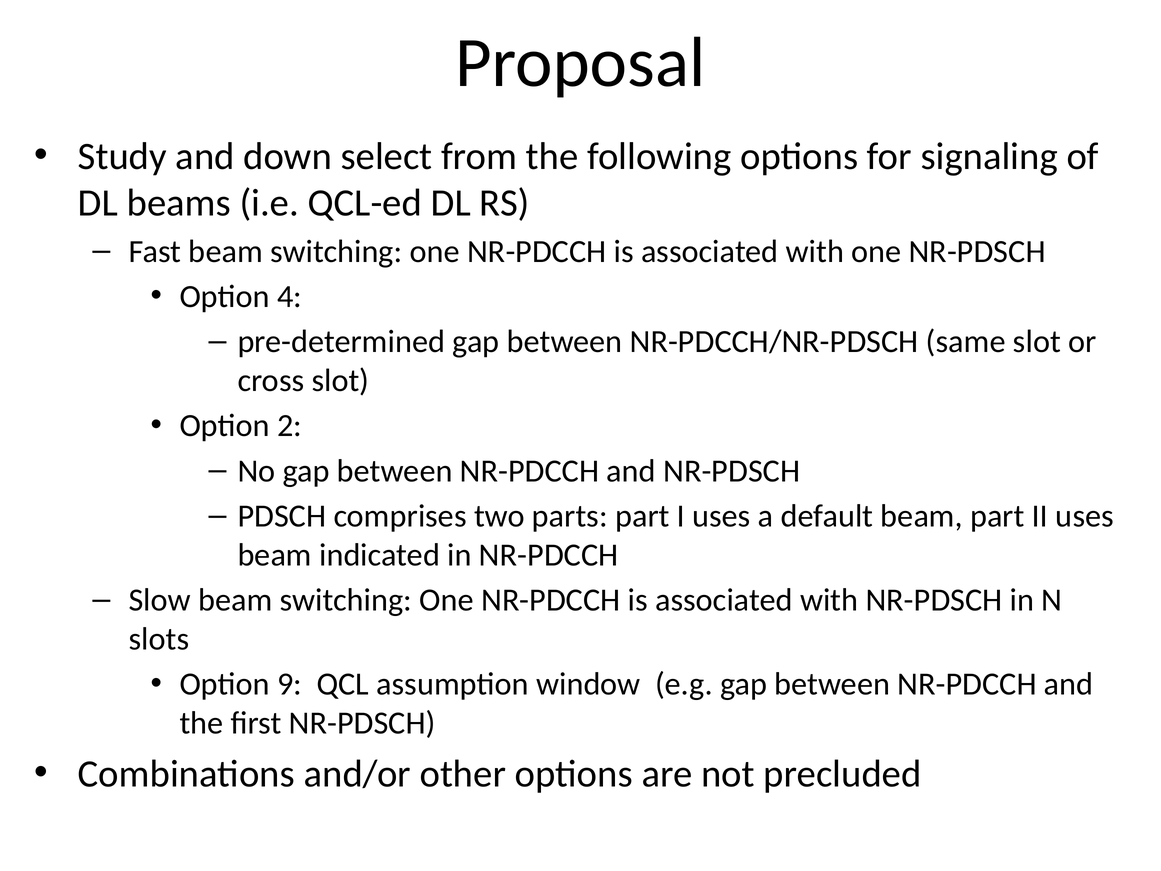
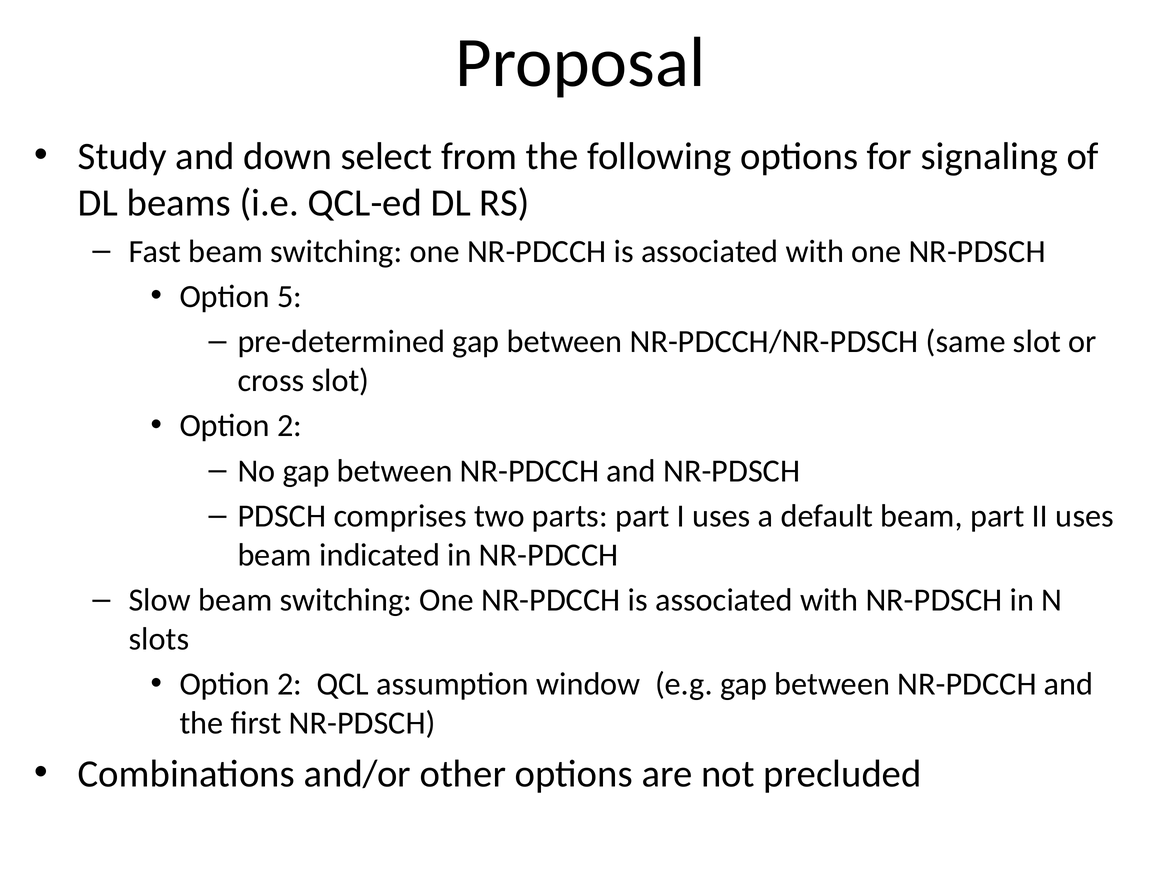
4: 4 -> 5
9 at (289, 684): 9 -> 2
